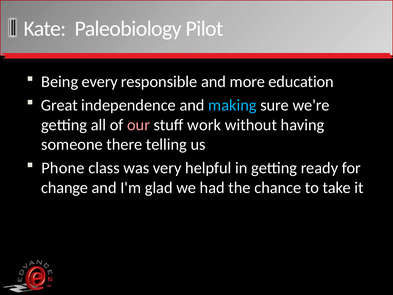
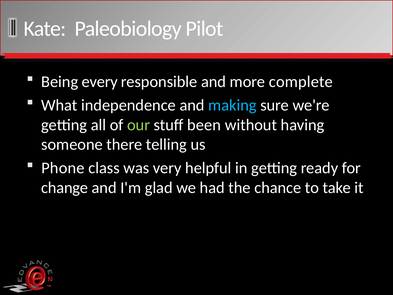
education: education -> complete
Great: Great -> What
our colour: pink -> light green
work: work -> been
